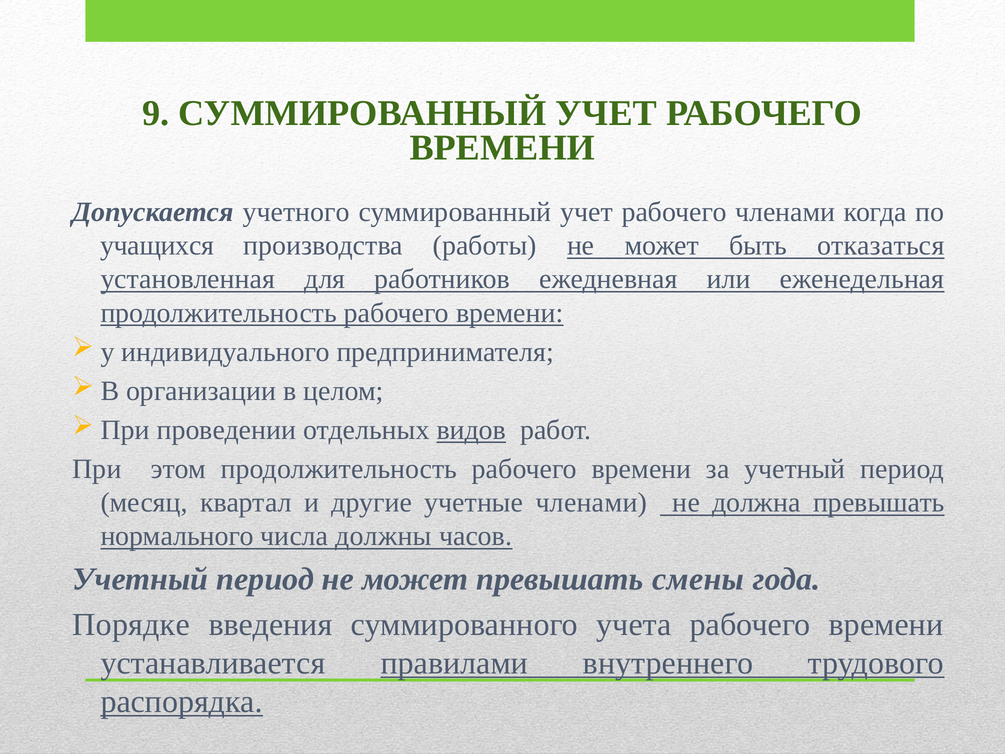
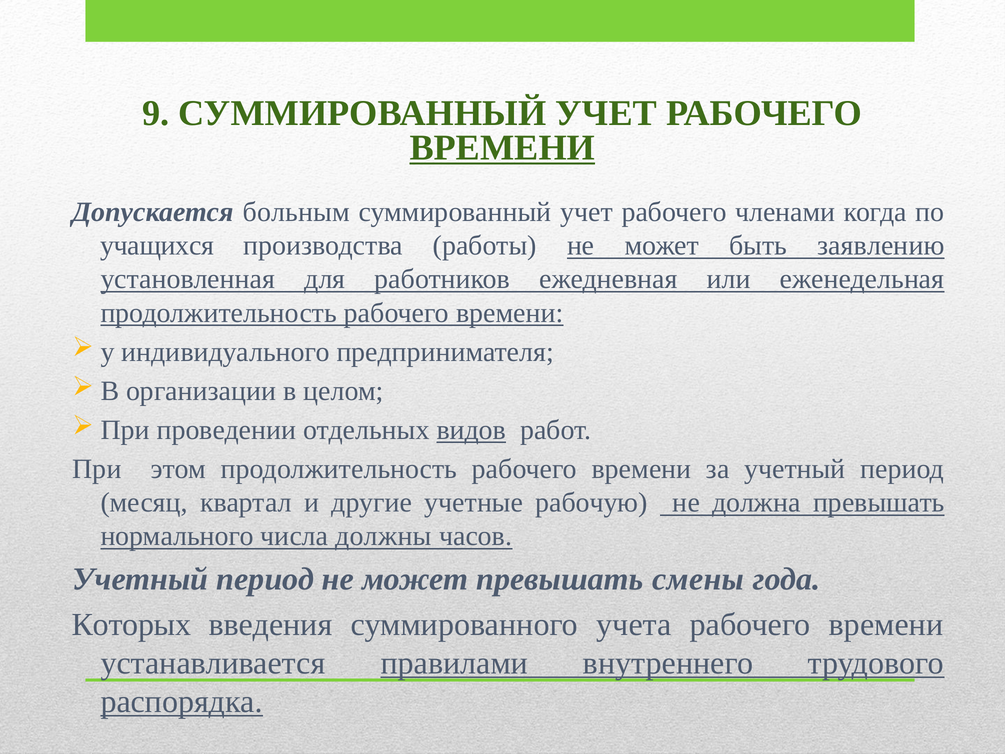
ВРЕМЕНИ at (502, 148) underline: none -> present
учетного: учетного -> больным
отказаться: отказаться -> заявлению
учетные членами: членами -> рабочую
Порядке: Порядке -> Которых
